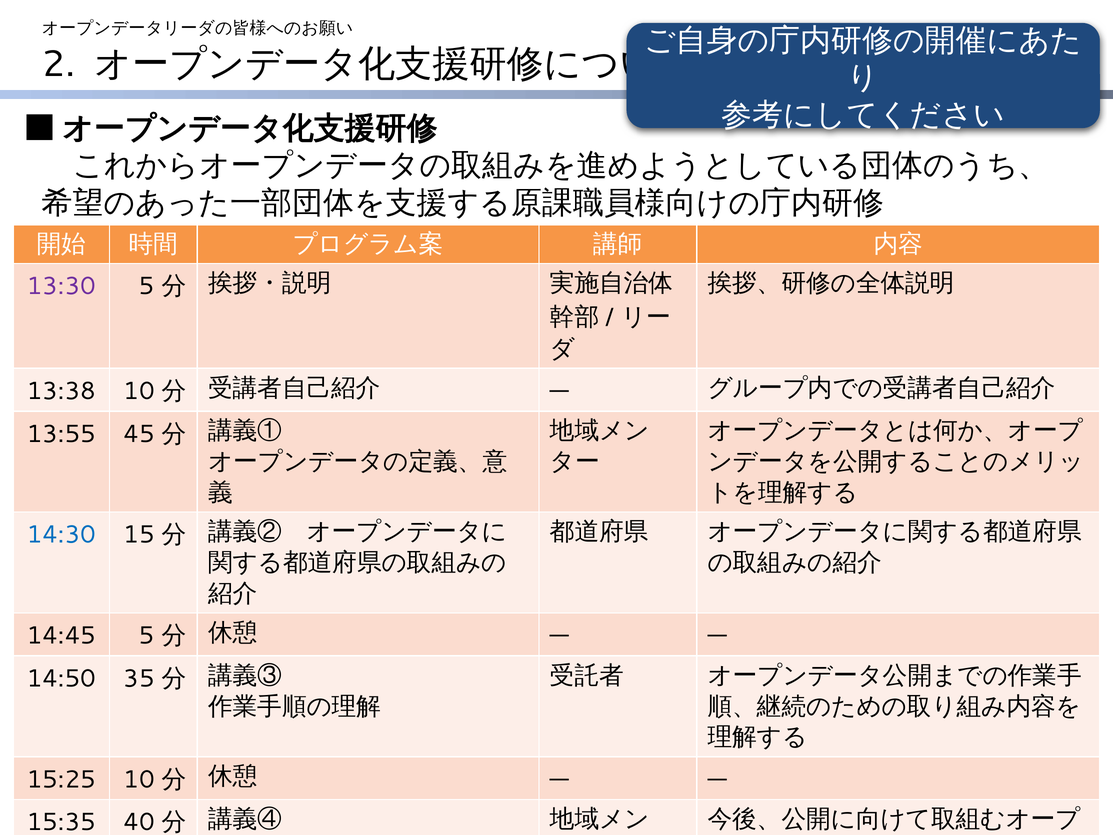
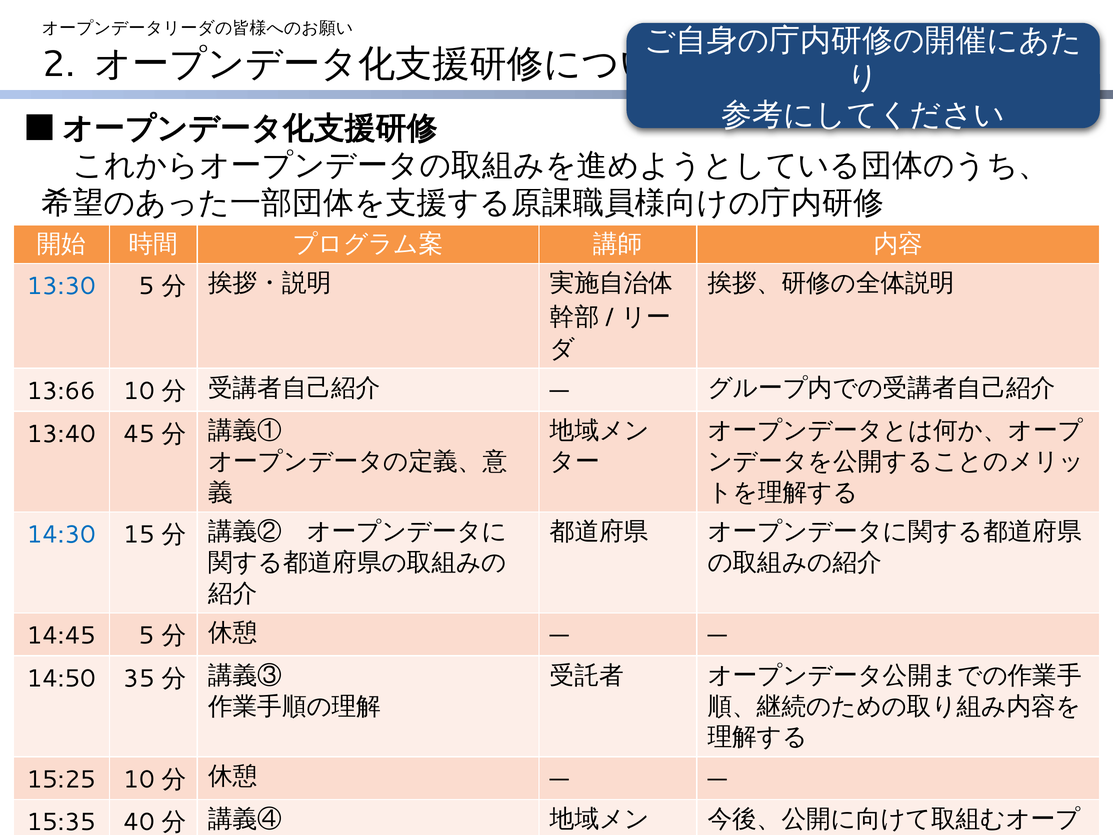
13:30 colour: purple -> blue
13:38: 13:38 -> 13:66
13:55: 13:55 -> 13:40
